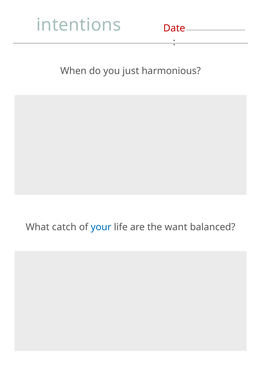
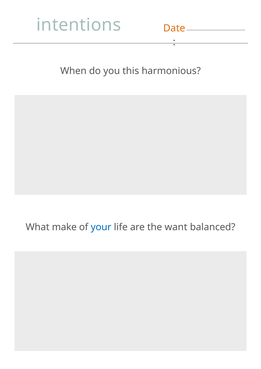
Date colour: red -> orange
just: just -> this
catch: catch -> make
